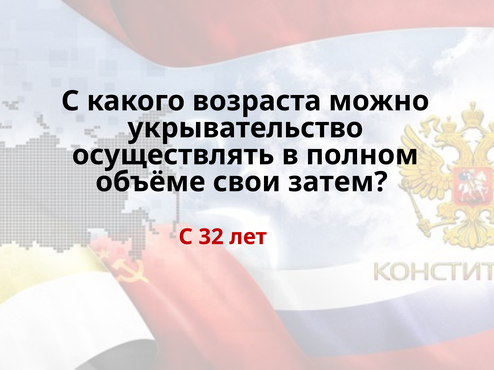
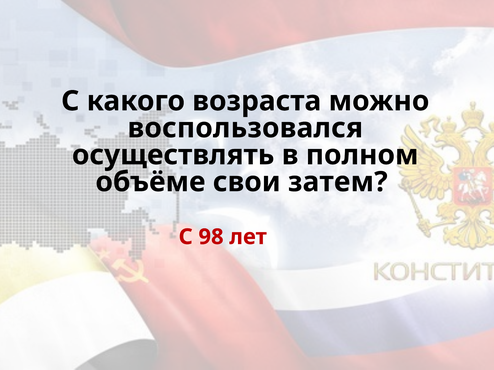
укрывательство: укрывательство -> воспользовался
32: 32 -> 98
